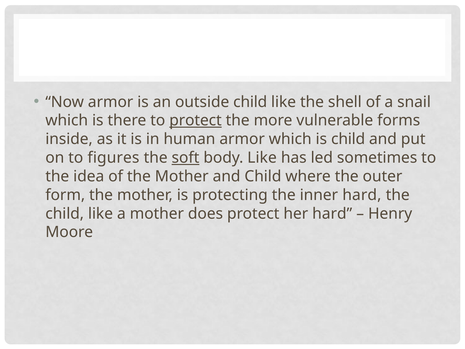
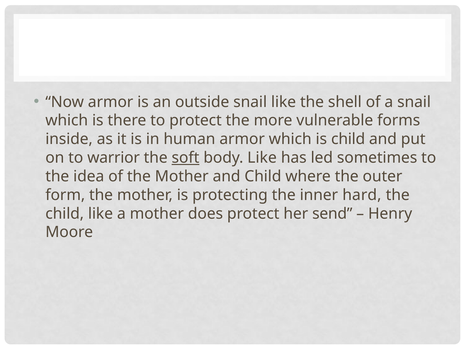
outside child: child -> snail
protect at (196, 120) underline: present -> none
figures: figures -> warrior
her hard: hard -> send
